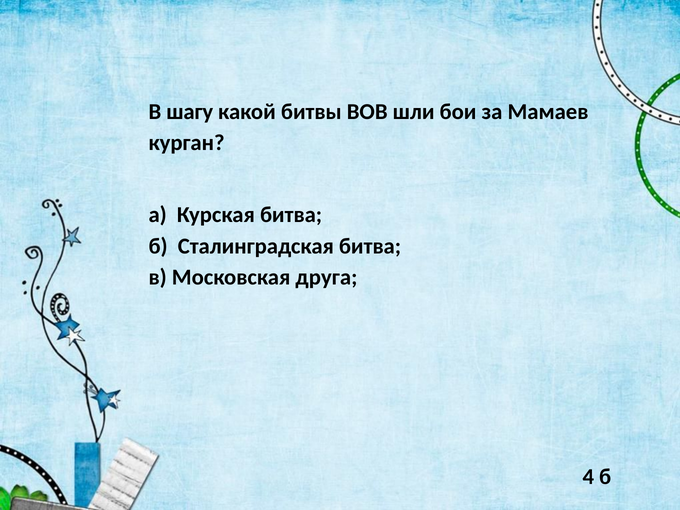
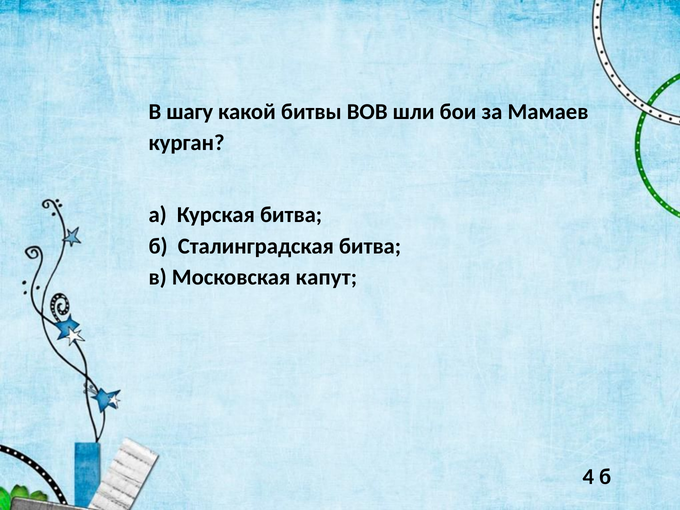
друга: друга -> капут
